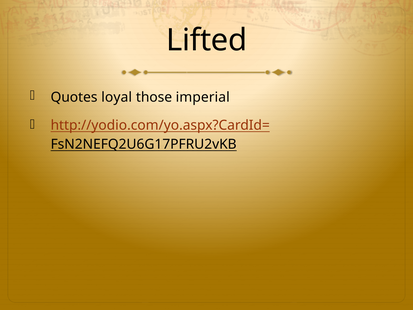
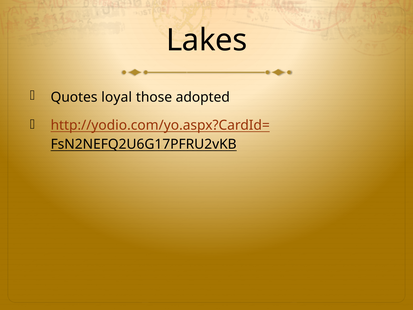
Lifted: Lifted -> Lakes
imperial: imperial -> adopted
